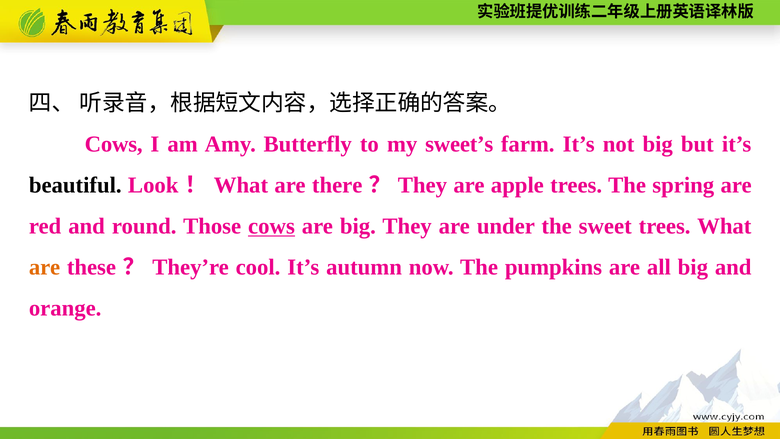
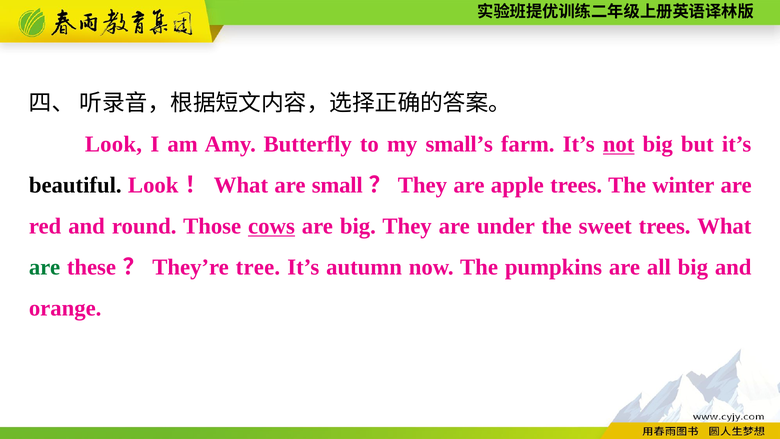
Cows at (114, 144): Cows -> Look
sweet’s: sweet’s -> small’s
not underline: none -> present
there: there -> small
spring: spring -> winter
are at (45, 267) colour: orange -> green
cool: cool -> tree
